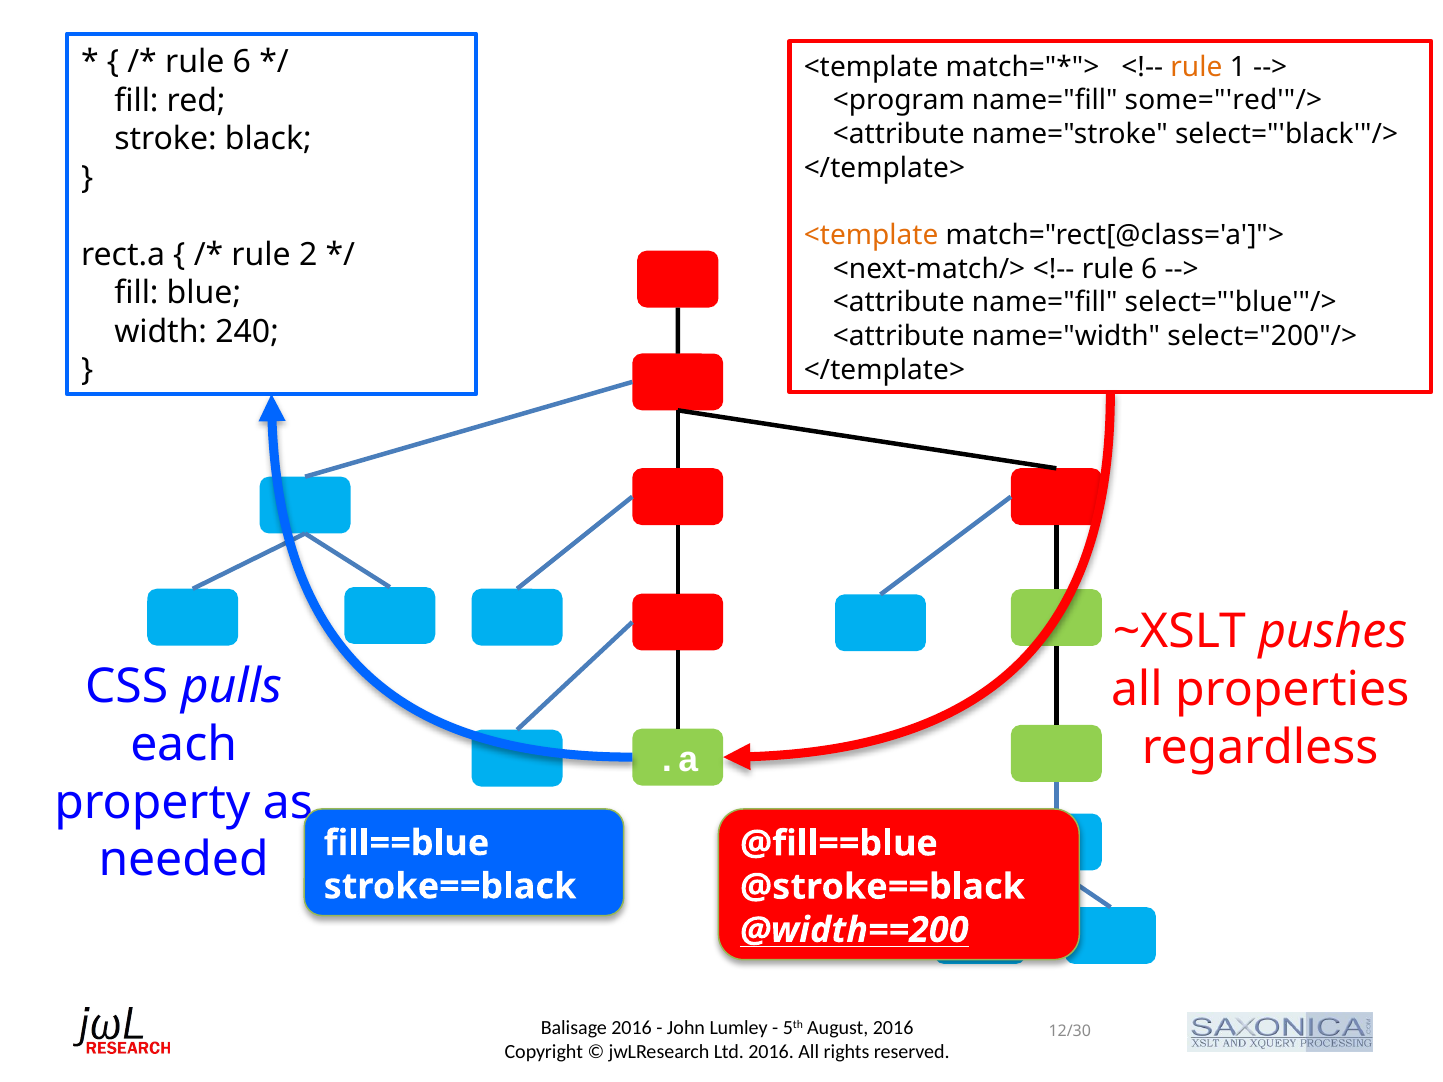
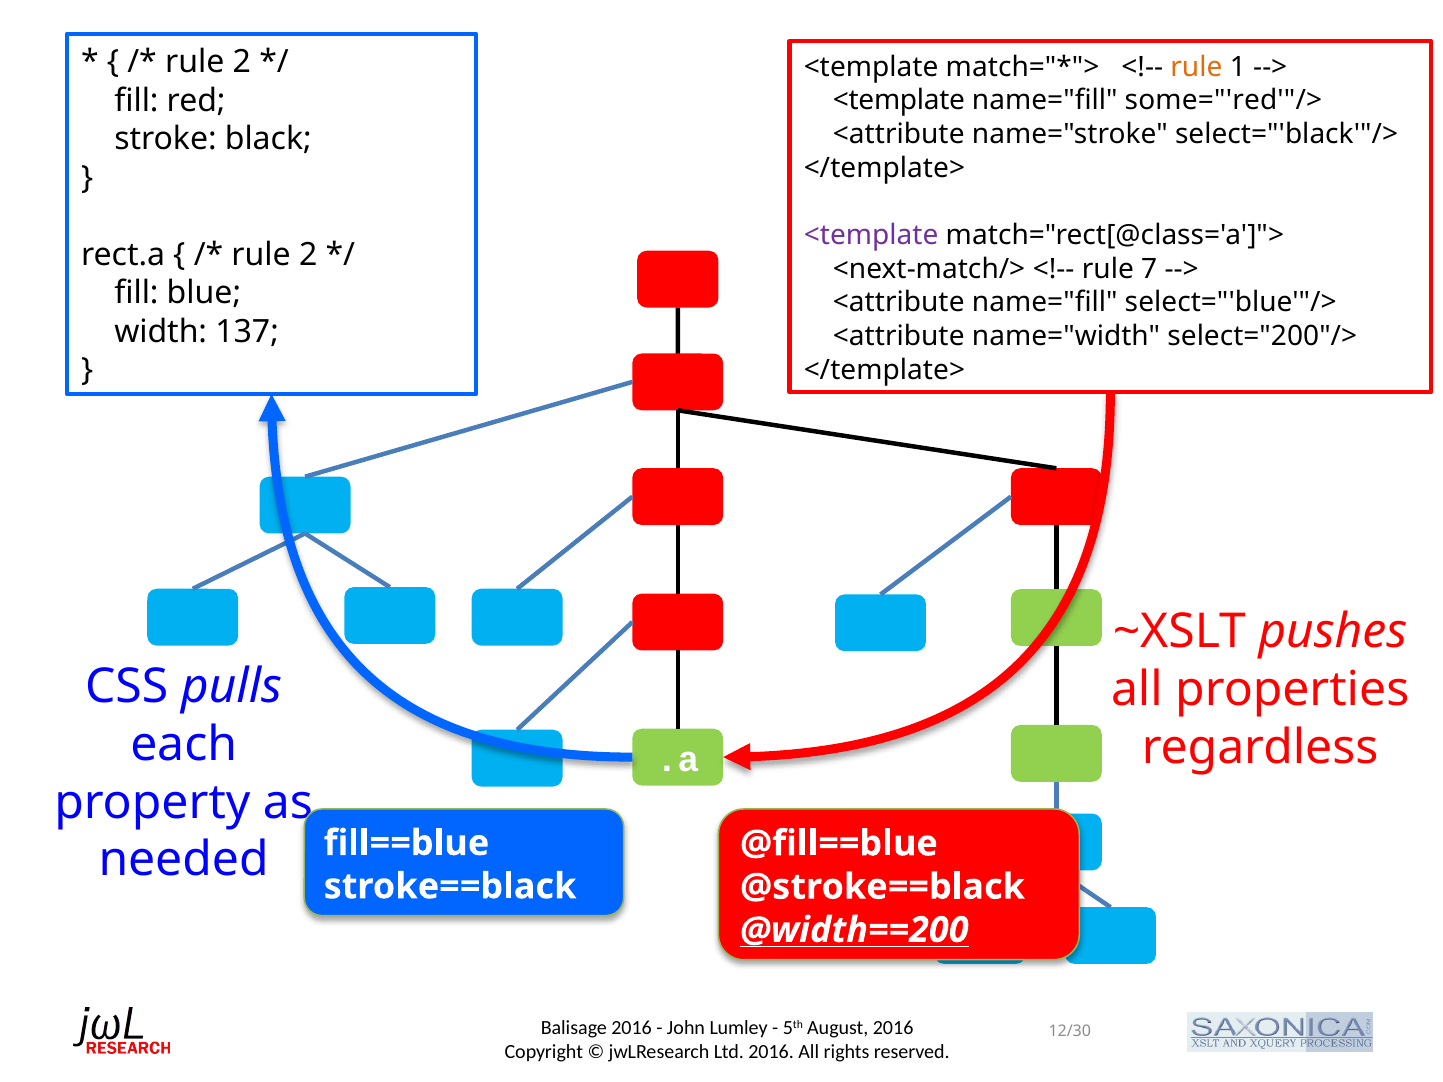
6 at (242, 62): 6 -> 2
<program at (899, 101): <program -> <template
<template at (871, 235) colour: orange -> purple
6 at (1149, 269): 6 -> 7
240: 240 -> 137
